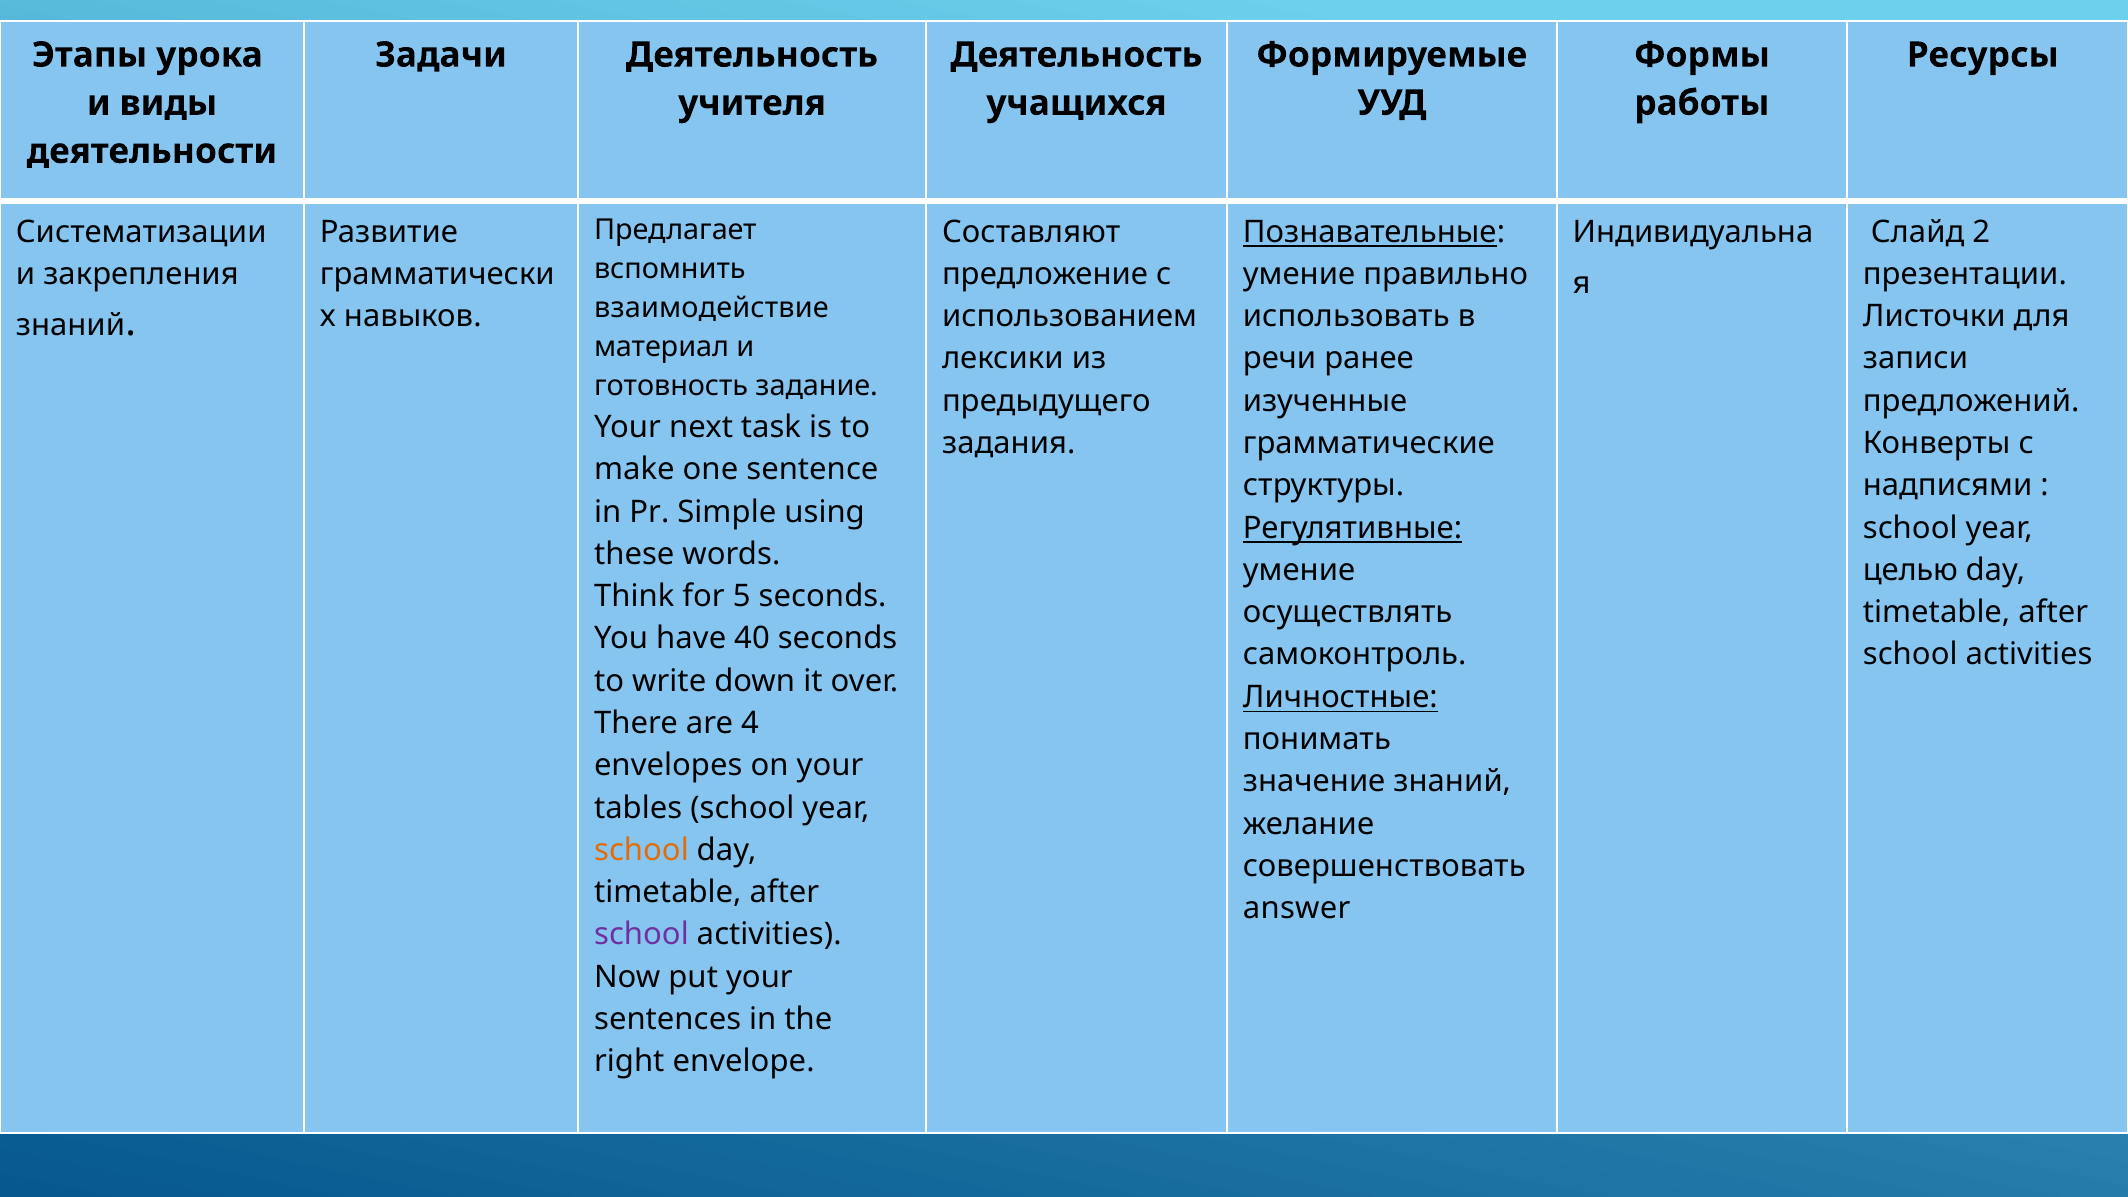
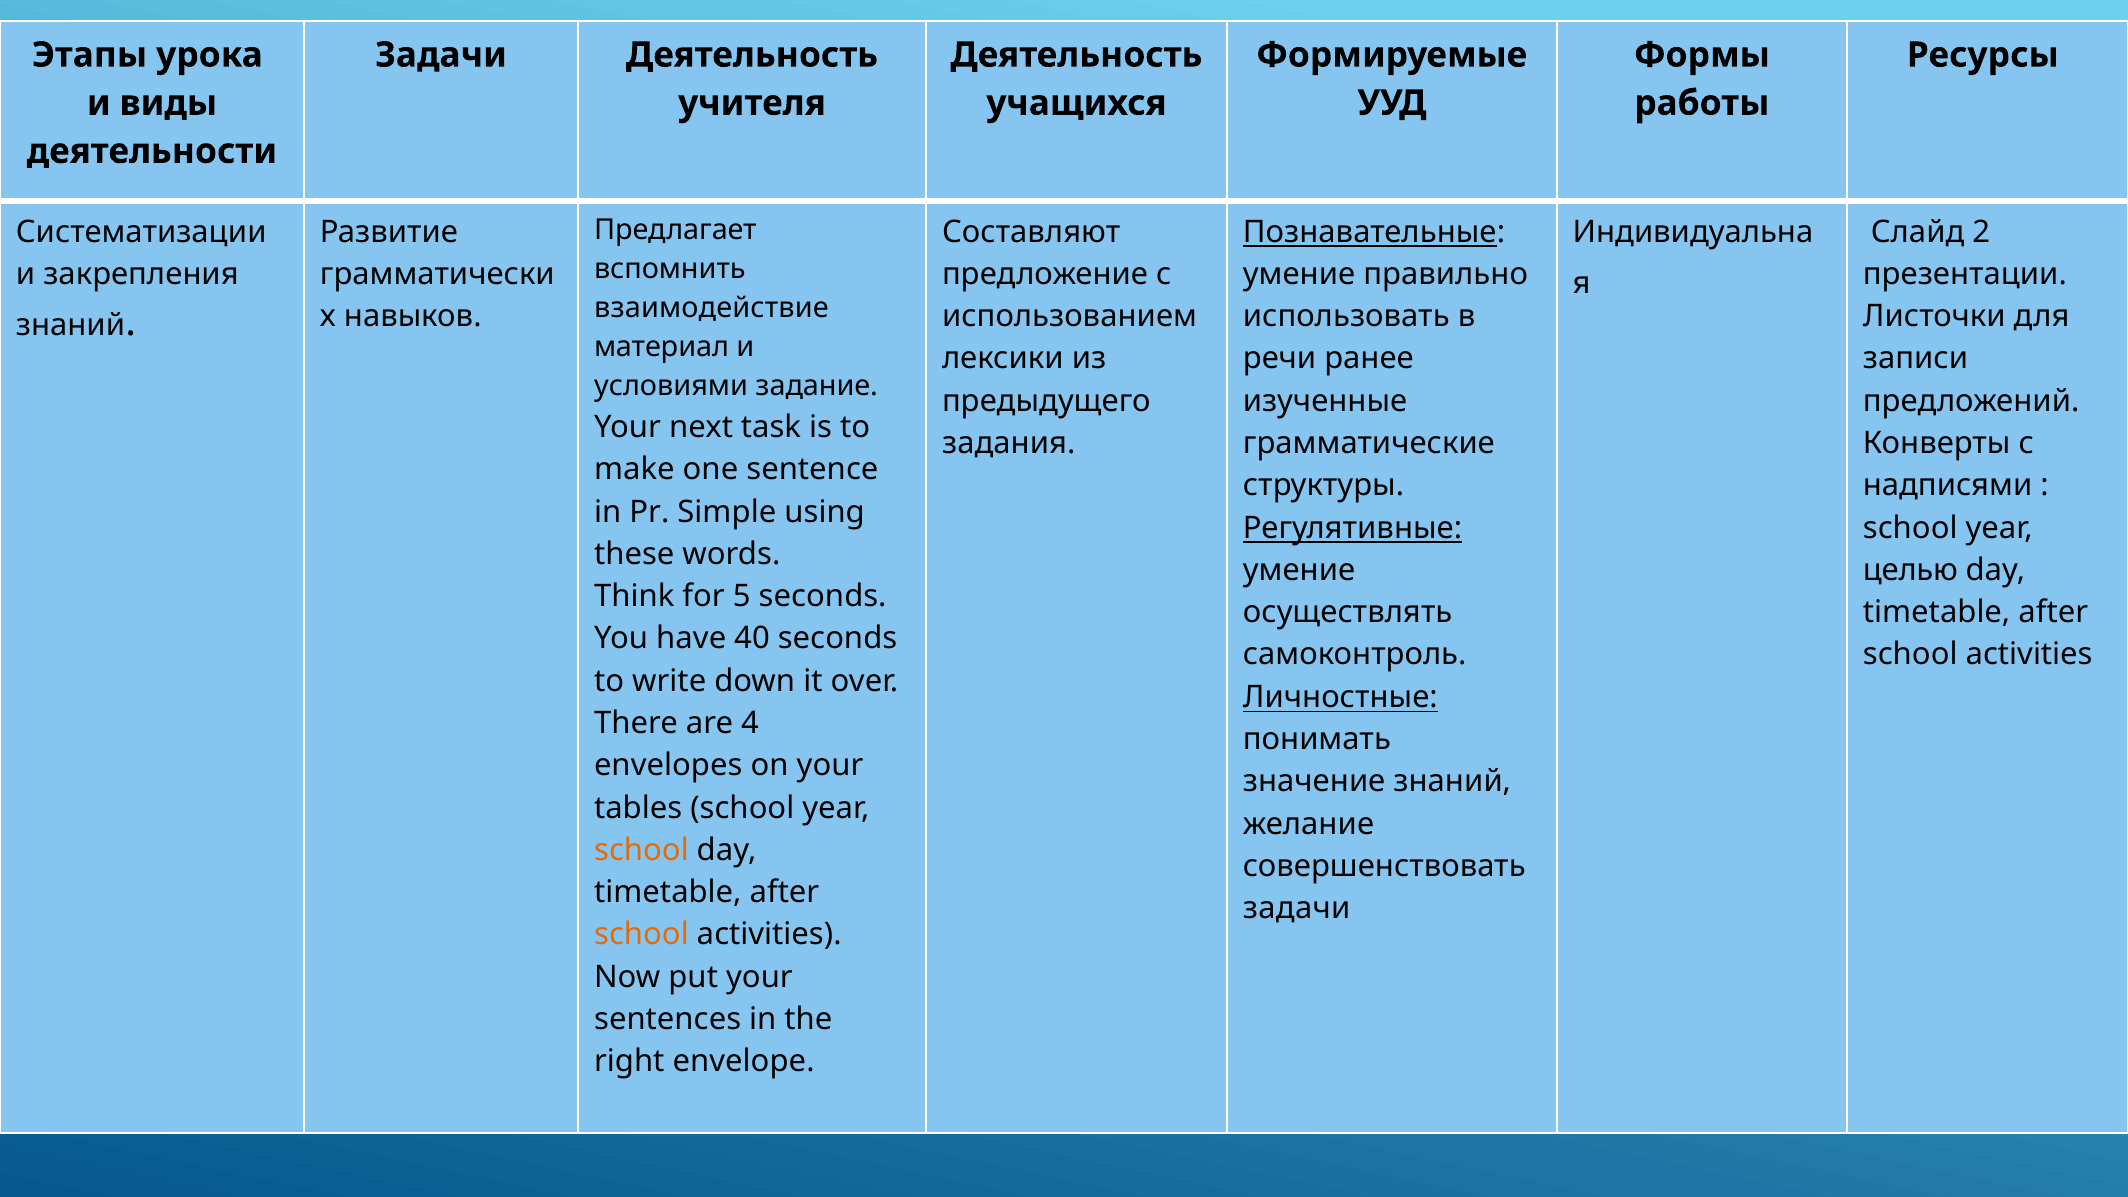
готовность: готовность -> условиями
answer at (1297, 908): answer -> задачи
school at (641, 935) colour: purple -> orange
